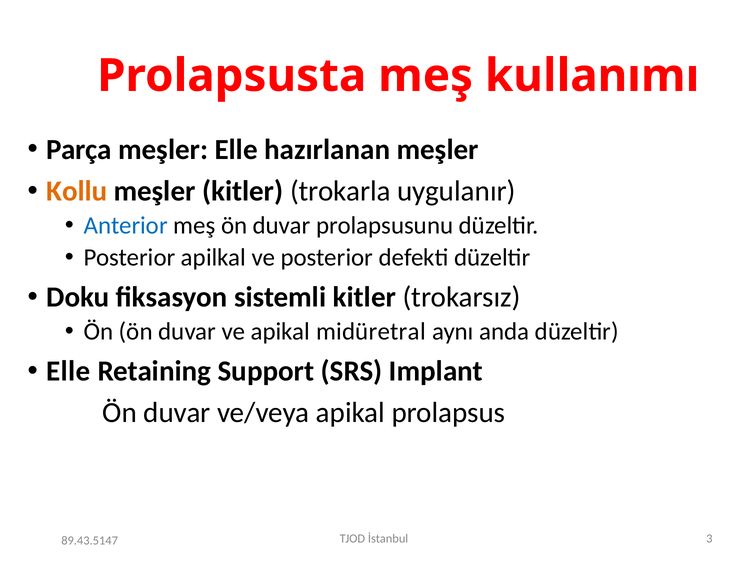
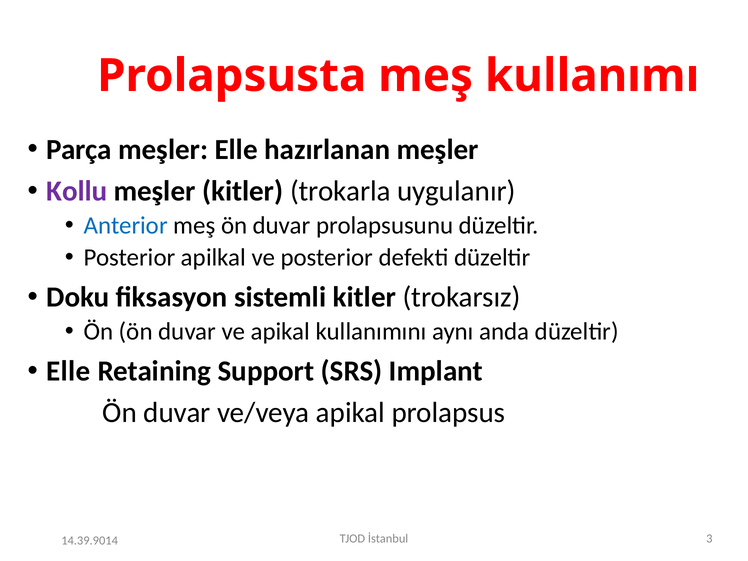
Kollu colour: orange -> purple
midüretral: midüretral -> kullanımını
89.43.5147: 89.43.5147 -> 14.39.9014
